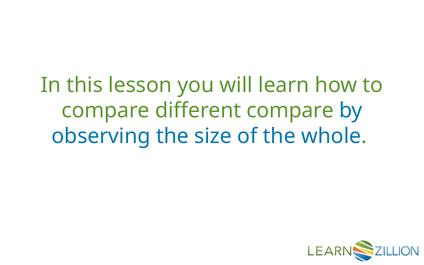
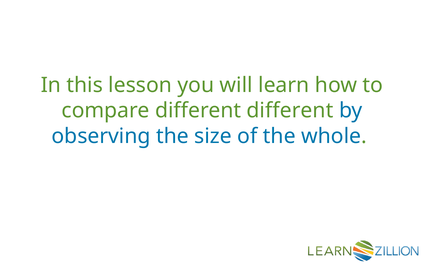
different compare: compare -> different
